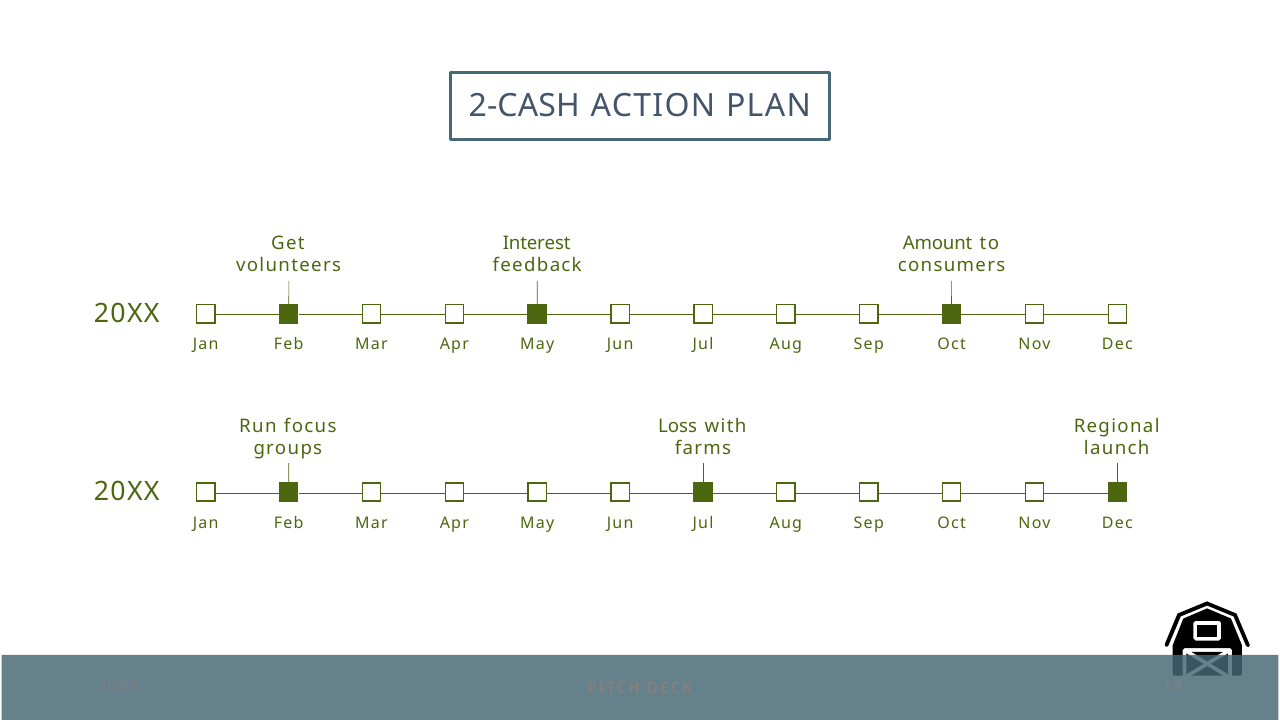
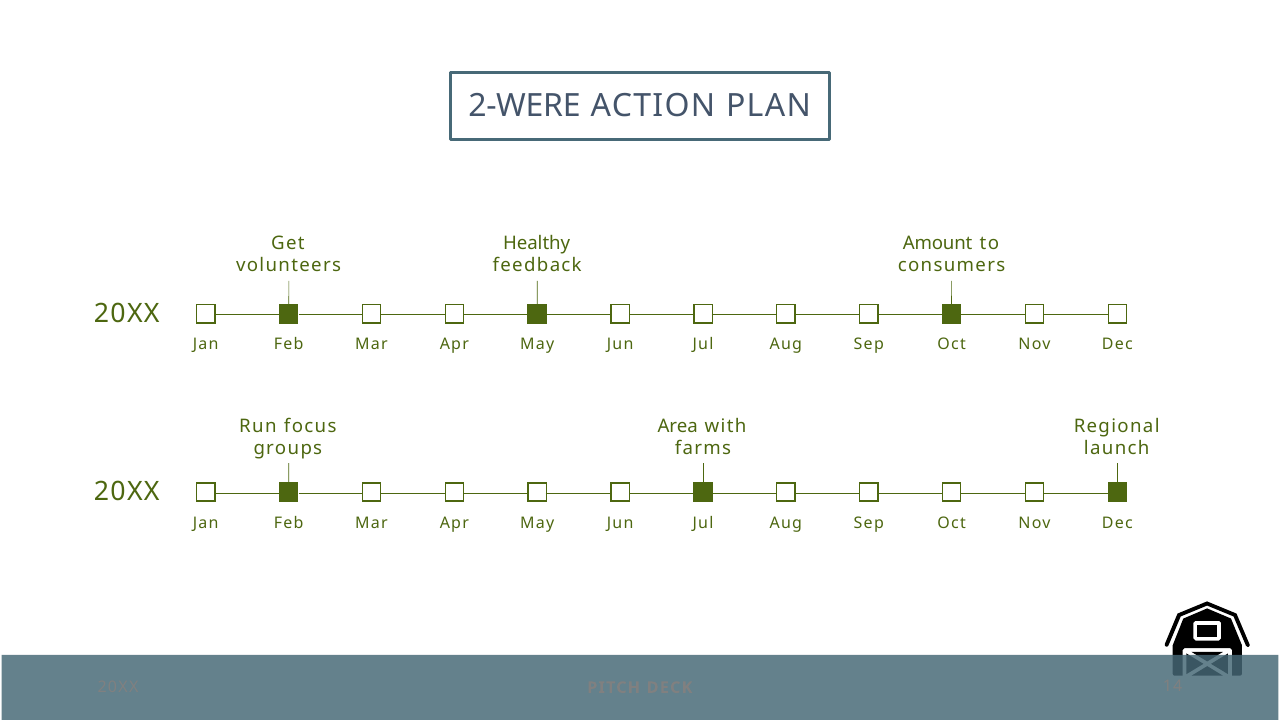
2-CASH: 2-CASH -> 2-WERE
Interest: Interest -> Healthy
Loss: Loss -> Area
